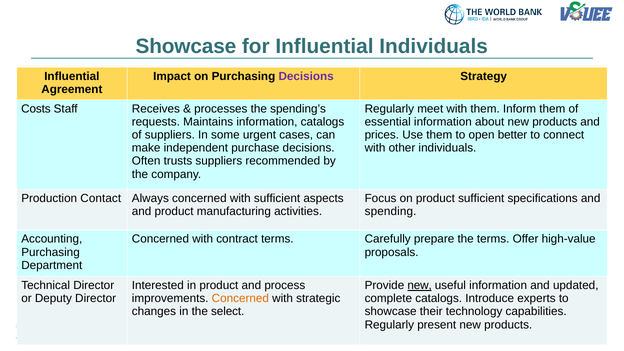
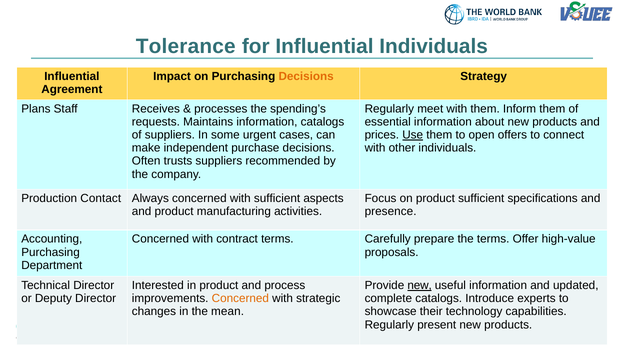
Showcase at (186, 46): Showcase -> Tolerance
Decisions at (306, 76) colour: purple -> orange
Costs: Costs -> Plans
Use underline: none -> present
better: better -> offers
spending: spending -> presence
select: select -> mean
